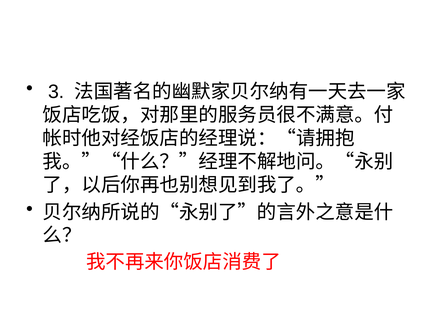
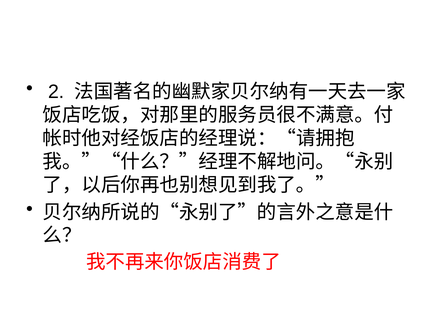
3: 3 -> 2
